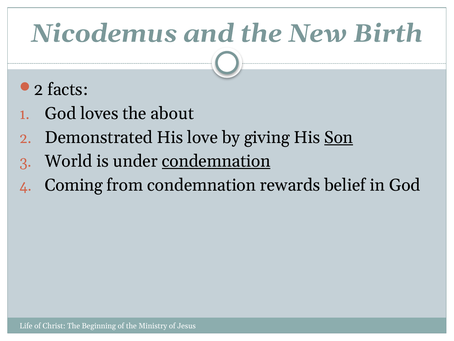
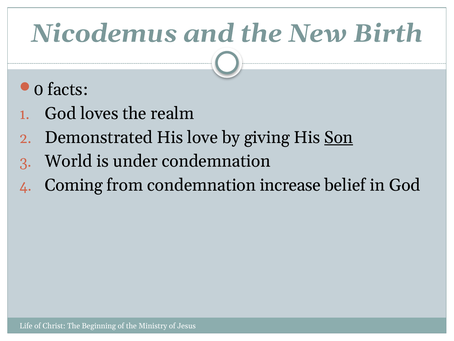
2 at (39, 89): 2 -> 0
about: about -> realm
condemnation at (216, 161) underline: present -> none
rewards: rewards -> increase
